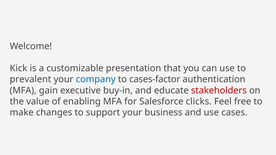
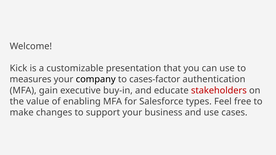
prevalent: prevalent -> measures
company colour: blue -> black
clicks: clicks -> types
